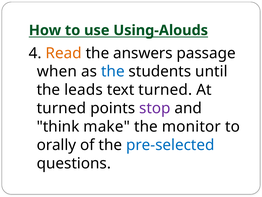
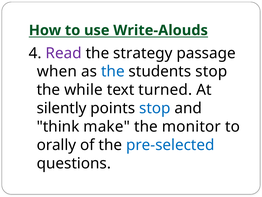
Using-Alouds: Using-Alouds -> Write-Alouds
Read colour: orange -> purple
answers: answers -> strategy
students until: until -> stop
leads: leads -> while
turned at (61, 108): turned -> silently
stop at (155, 108) colour: purple -> blue
